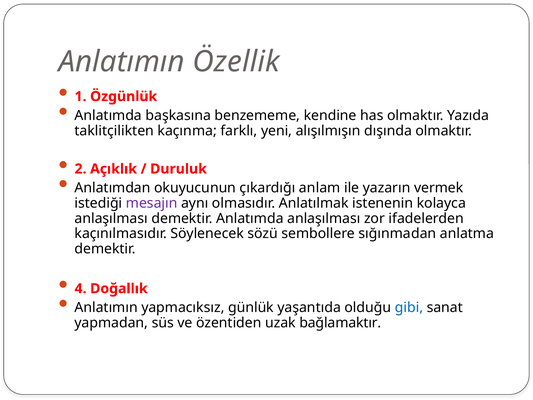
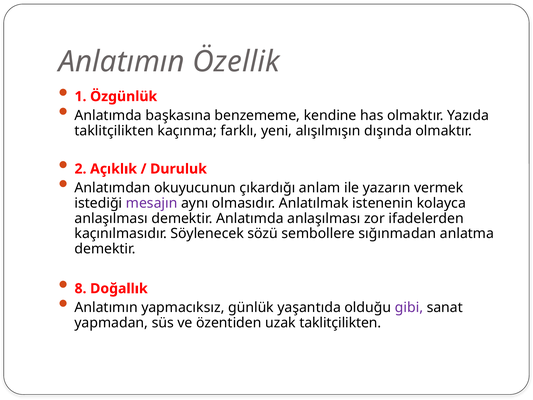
4: 4 -> 8
gibi colour: blue -> purple
uzak bağlamaktır: bağlamaktır -> taklitçilikten
